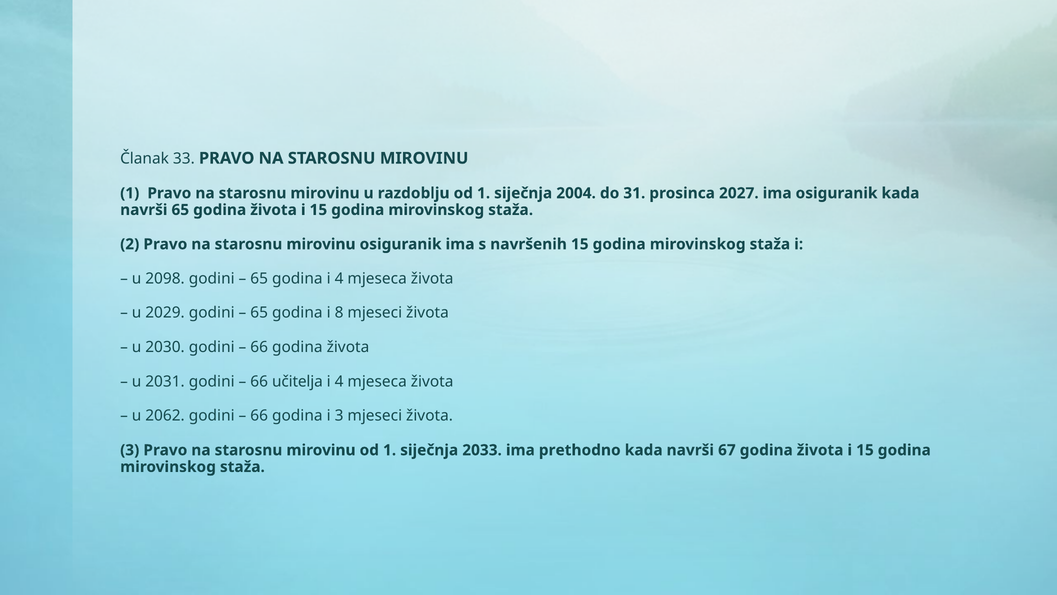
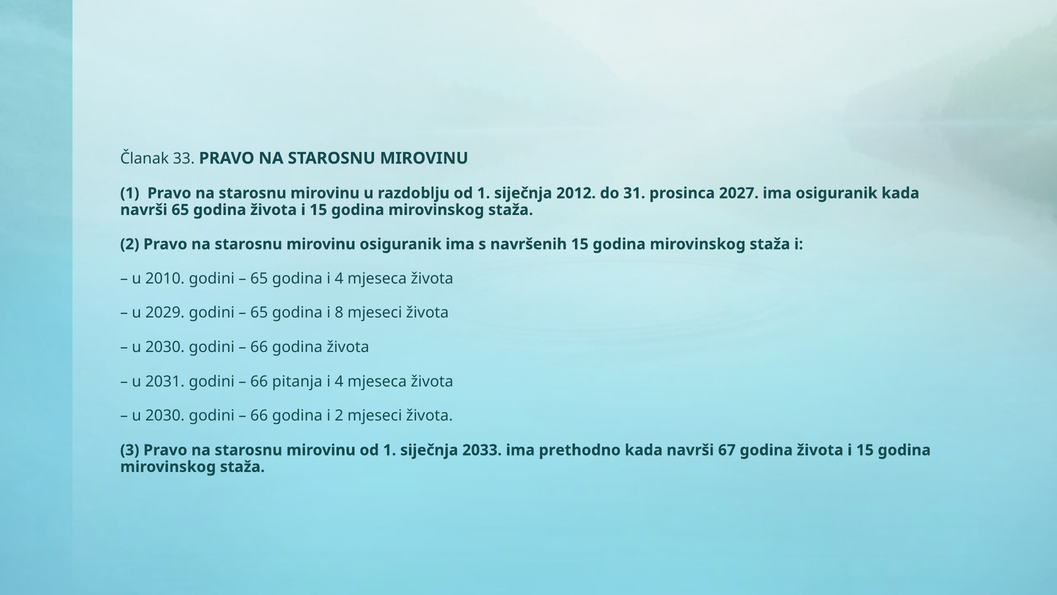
2004: 2004 -> 2012
2098: 2098 -> 2010
učitelja: učitelja -> pitanja
2062 at (165, 416): 2062 -> 2030
i 3: 3 -> 2
